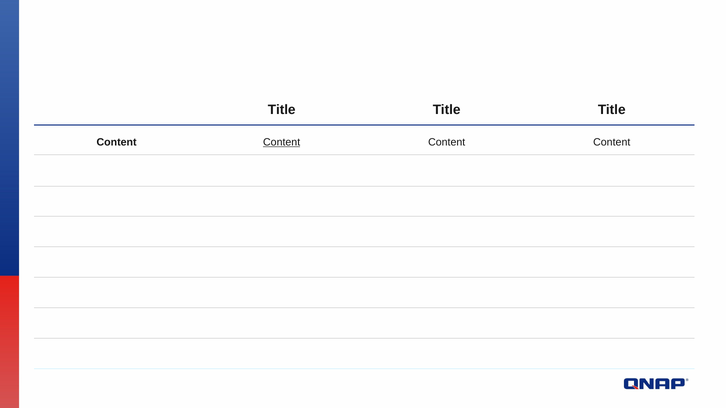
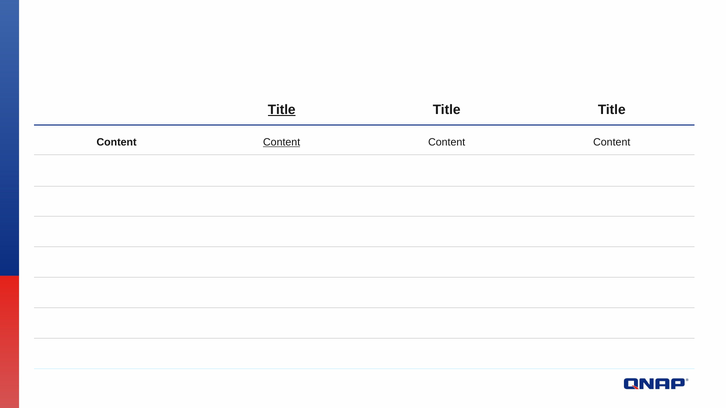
Title at (282, 110) underline: none -> present
